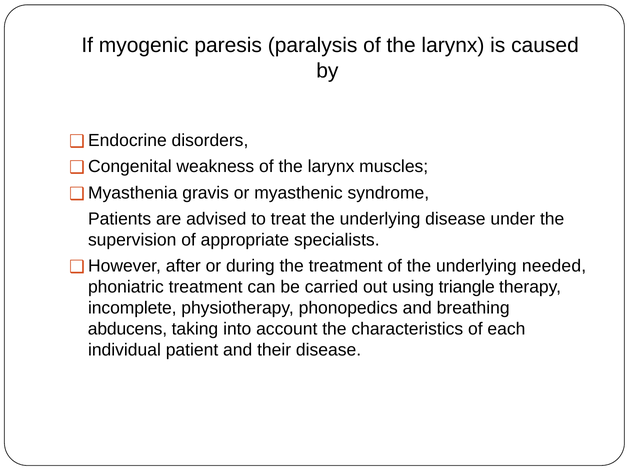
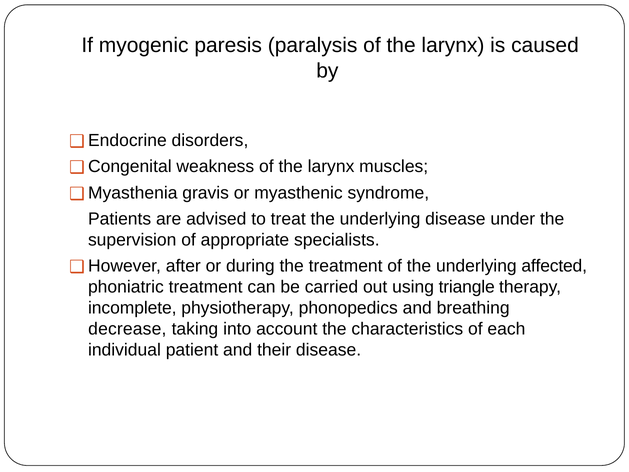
needed: needed -> affected
abducens: abducens -> decrease
